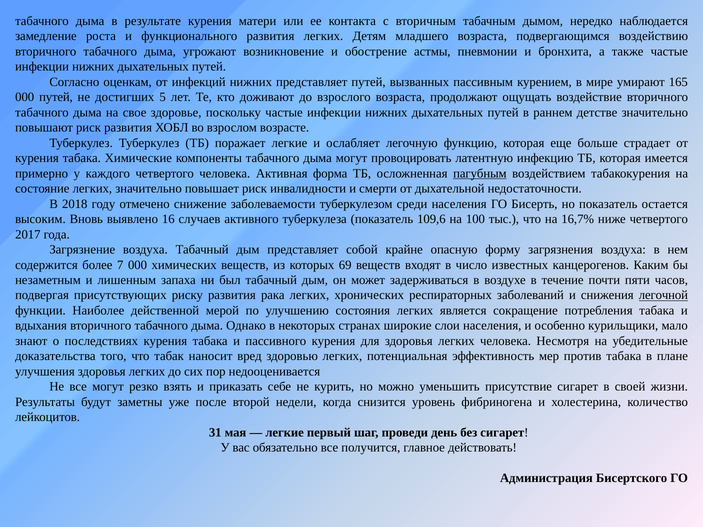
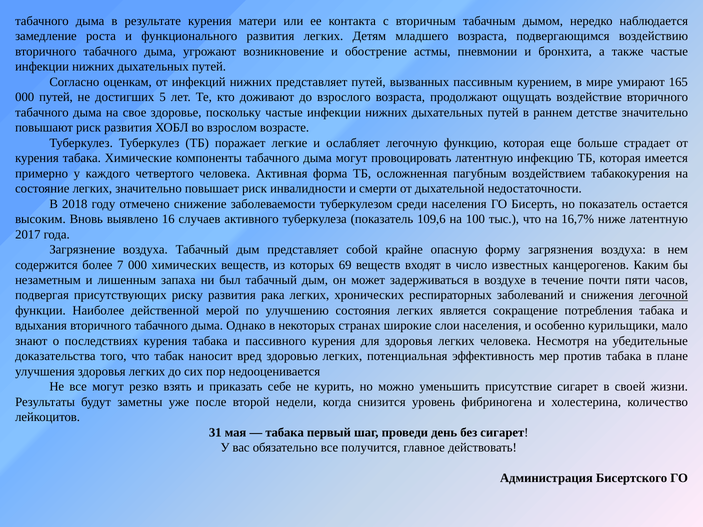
пагубным underline: present -> none
ниже четвертого: четвертого -> латентную
легкие at (285, 433): легкие -> табака
